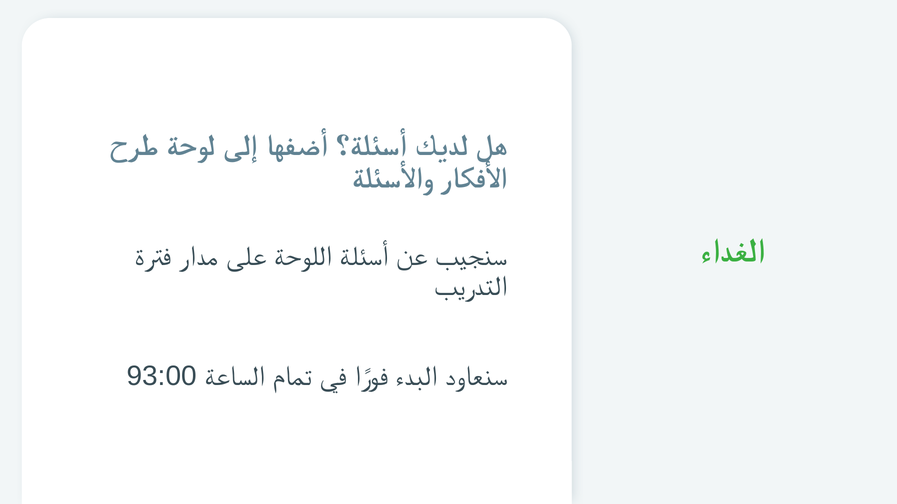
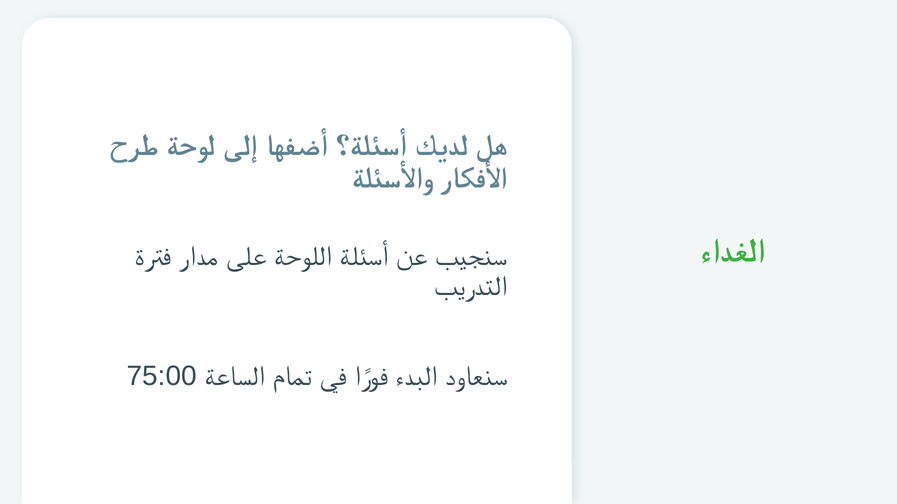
93:00: 93:00 -> 75:00
